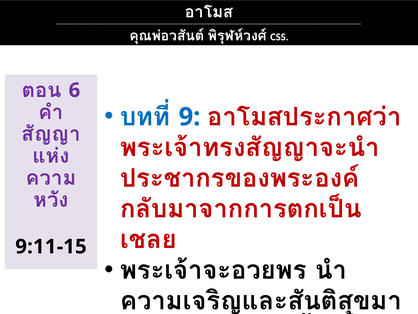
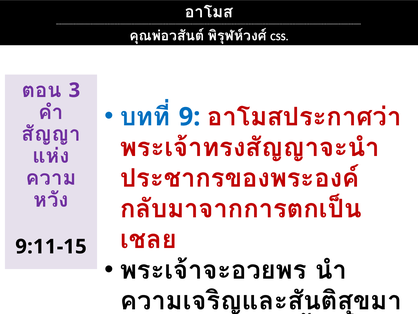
6: 6 -> 3
